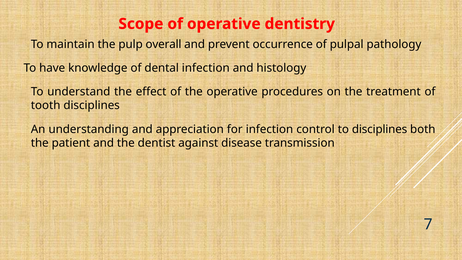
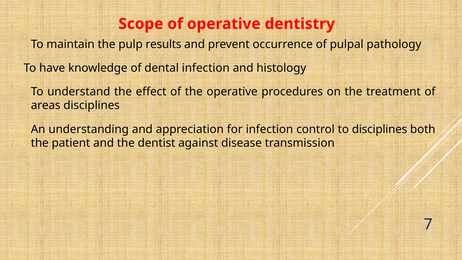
overall: overall -> results
tooth: tooth -> areas
